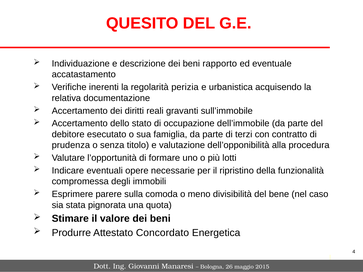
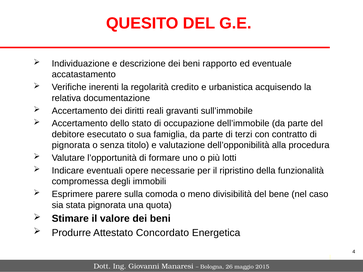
perizia: perizia -> credito
prudenza at (71, 145): prudenza -> pignorata
